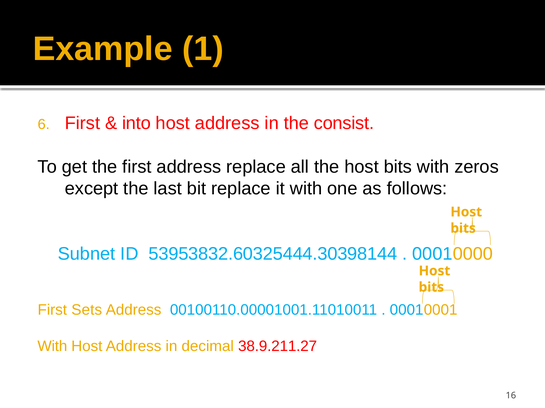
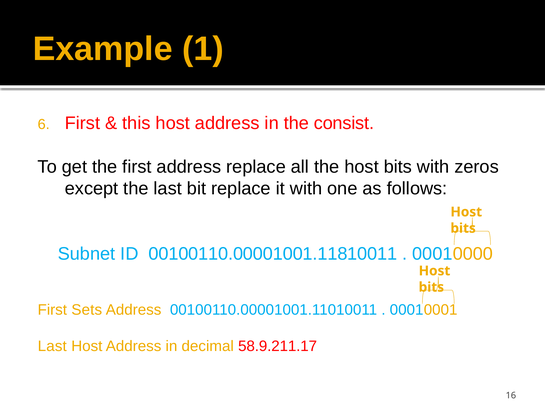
into: into -> this
53953832.60325444.30398144: 53953832.60325444.30398144 -> 00100110.00001001.11810011
With at (52, 347): With -> Last
38.9.211.27: 38.9.211.27 -> 58.9.211.17
